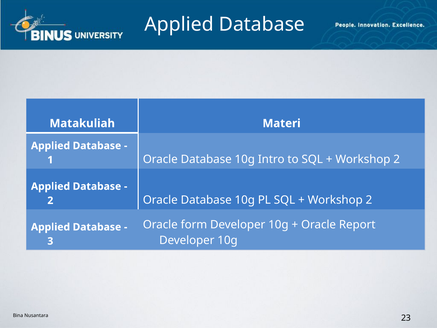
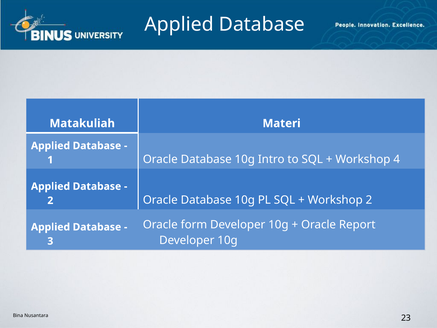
2 at (397, 159): 2 -> 4
